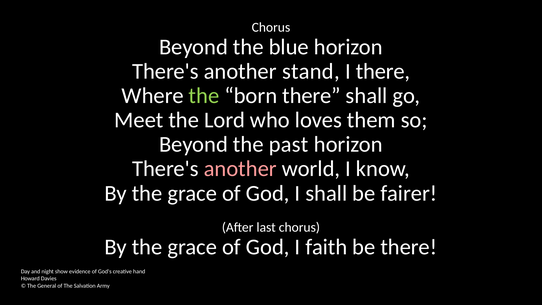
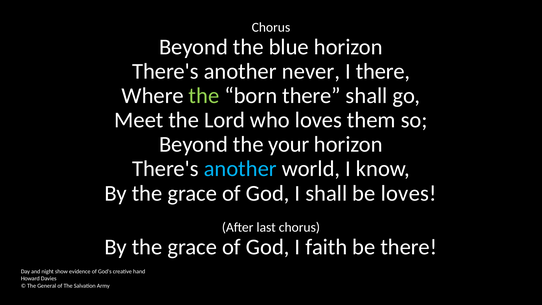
stand: stand -> never
past: past -> your
another at (240, 169) colour: pink -> light blue
be fairer: fairer -> loves
